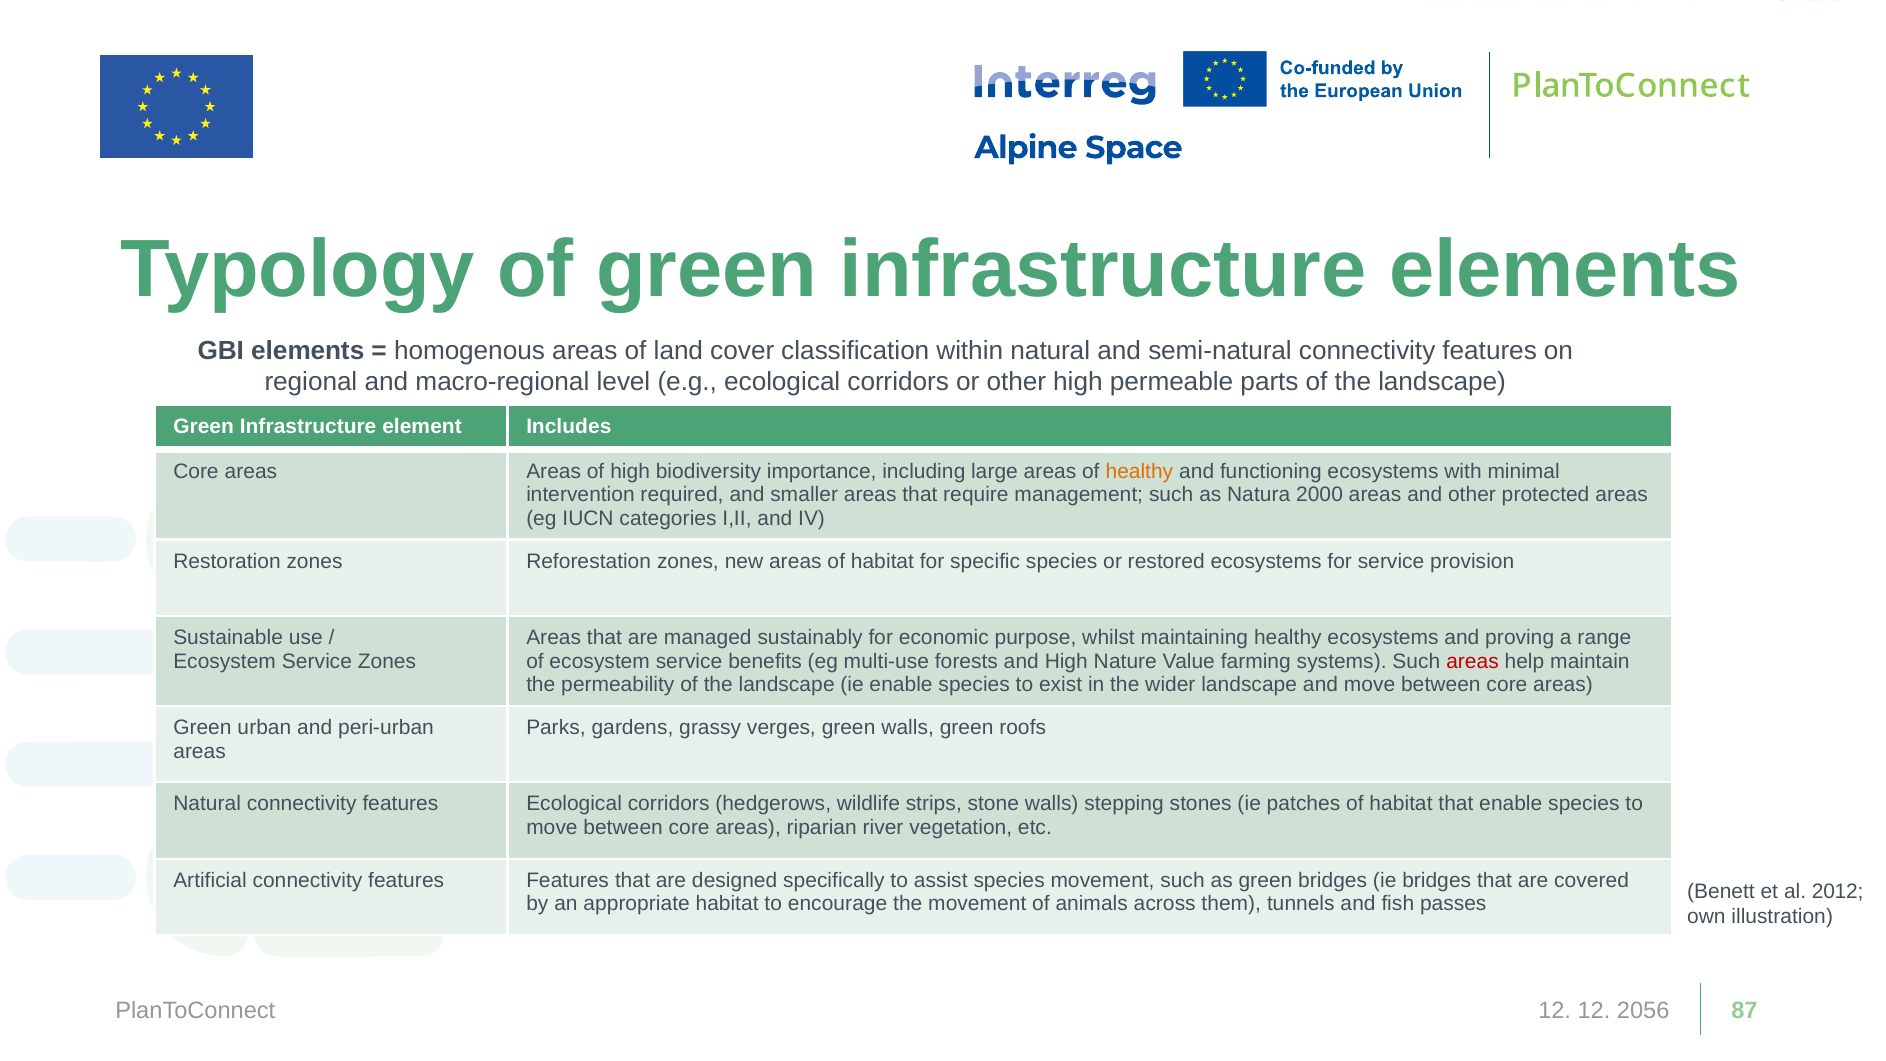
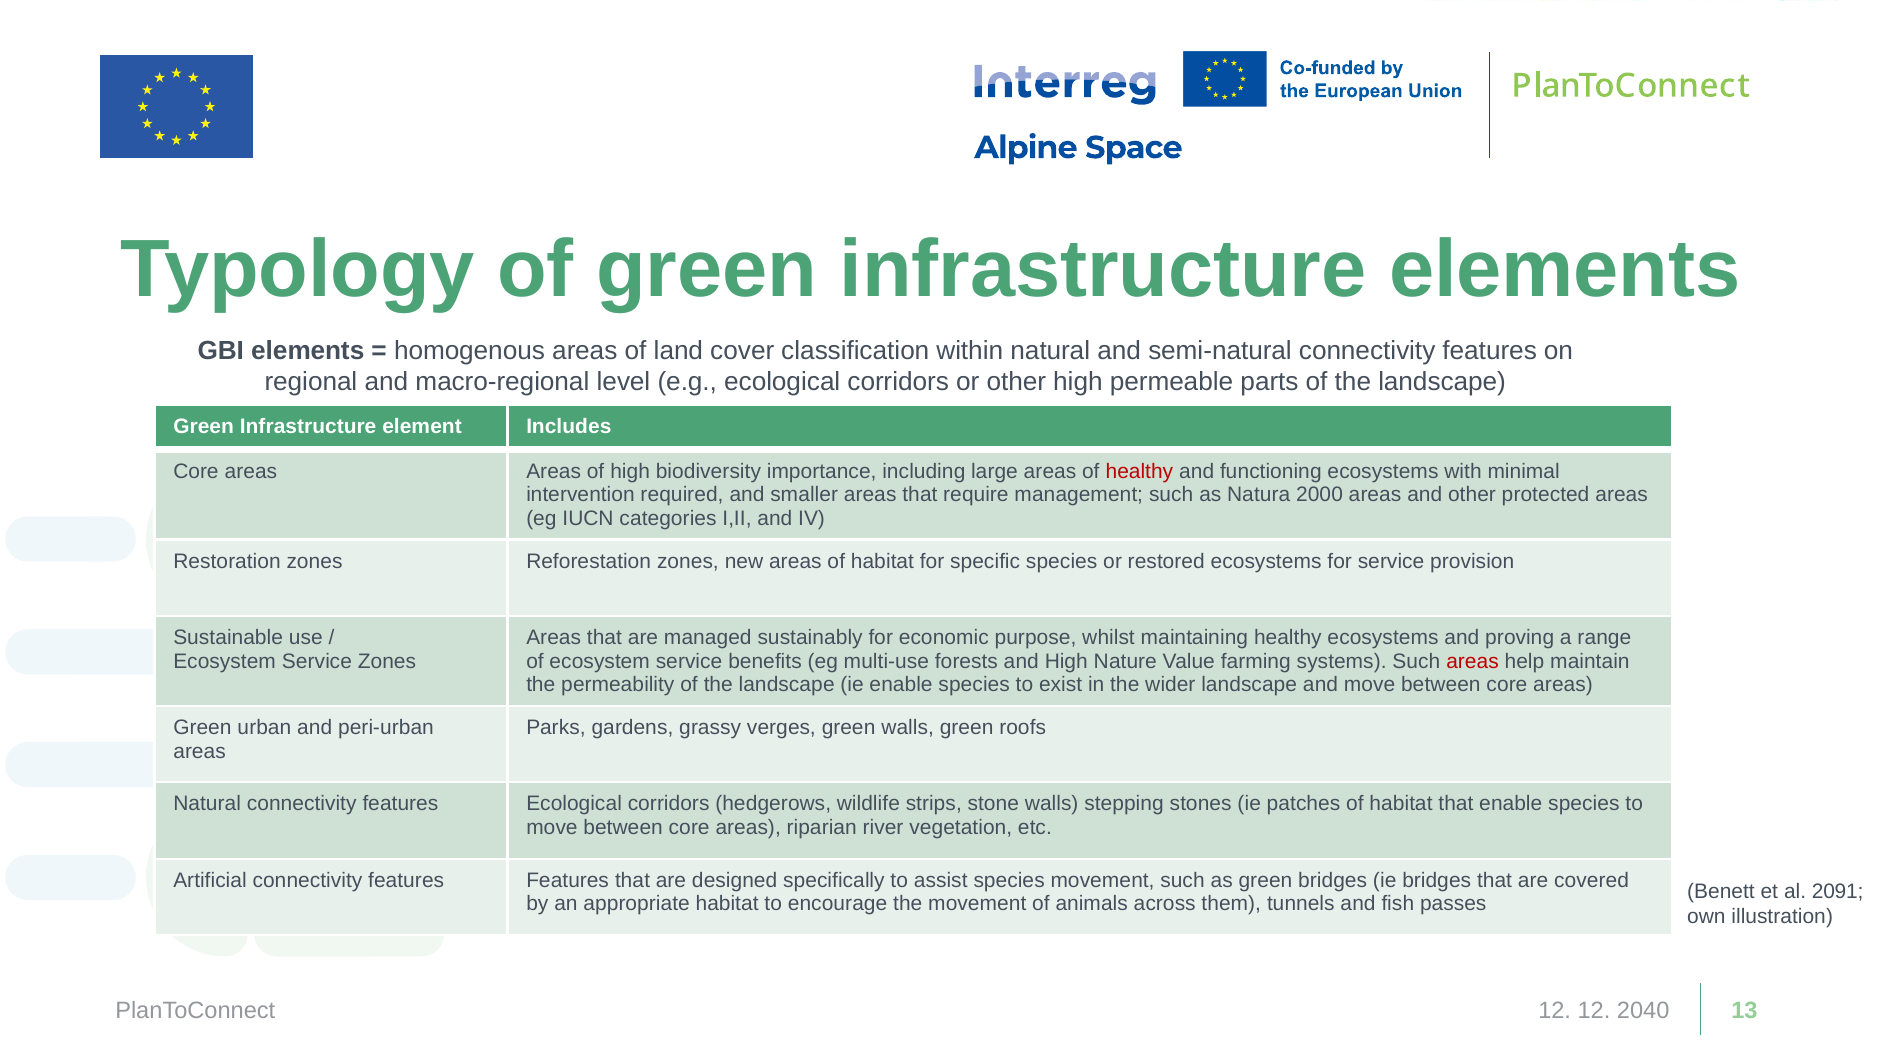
healthy at (1139, 471) colour: orange -> red
2012: 2012 -> 2091
2056: 2056 -> 2040
87: 87 -> 13
